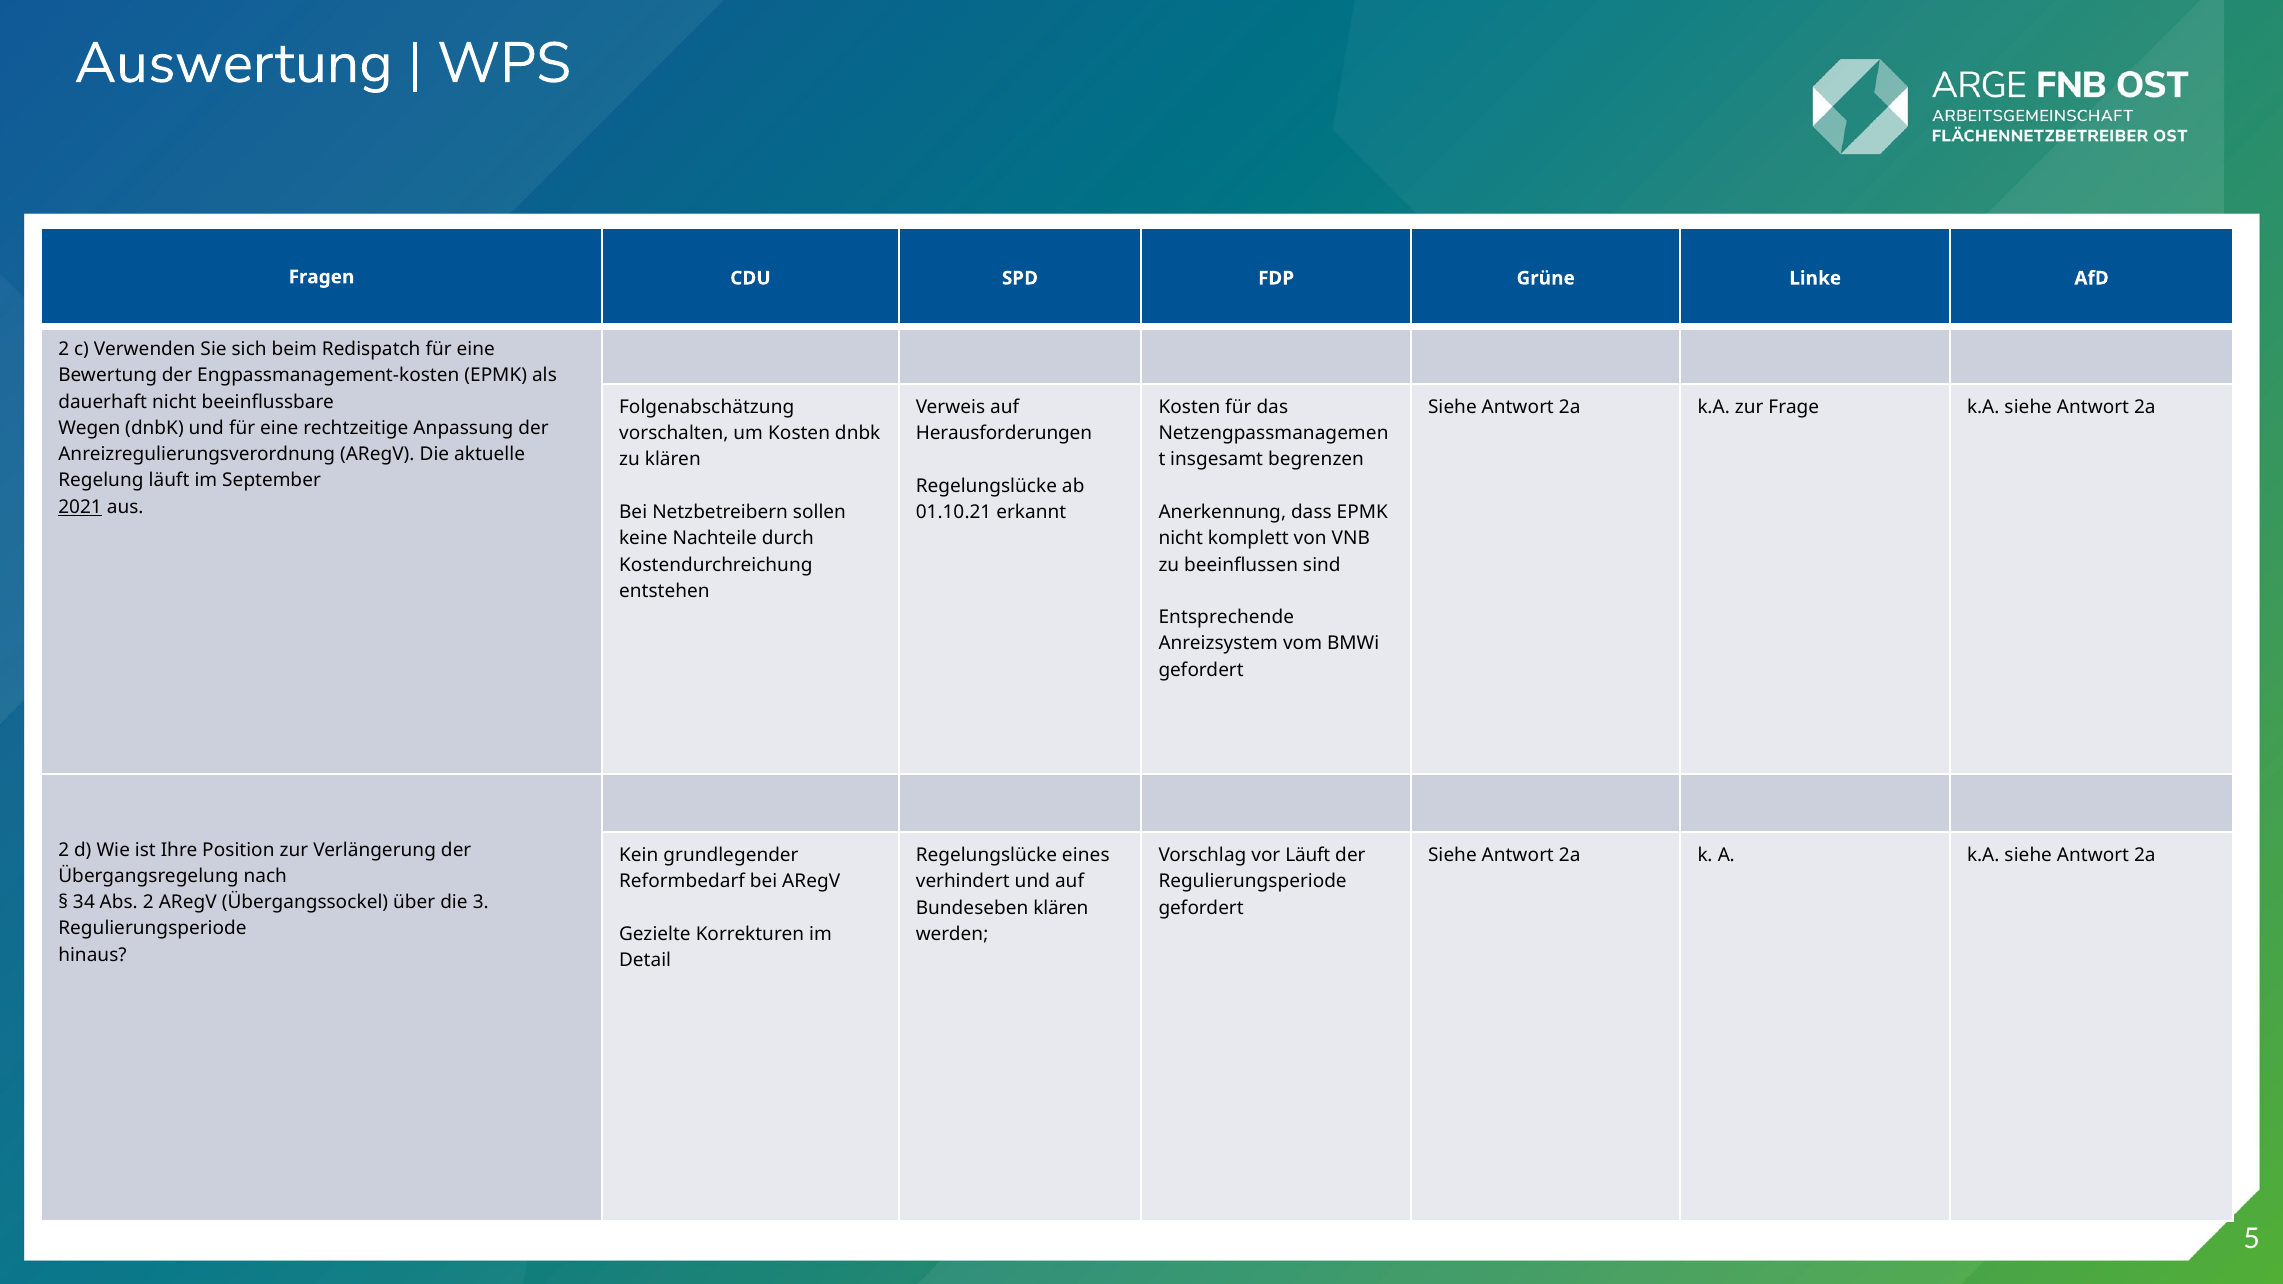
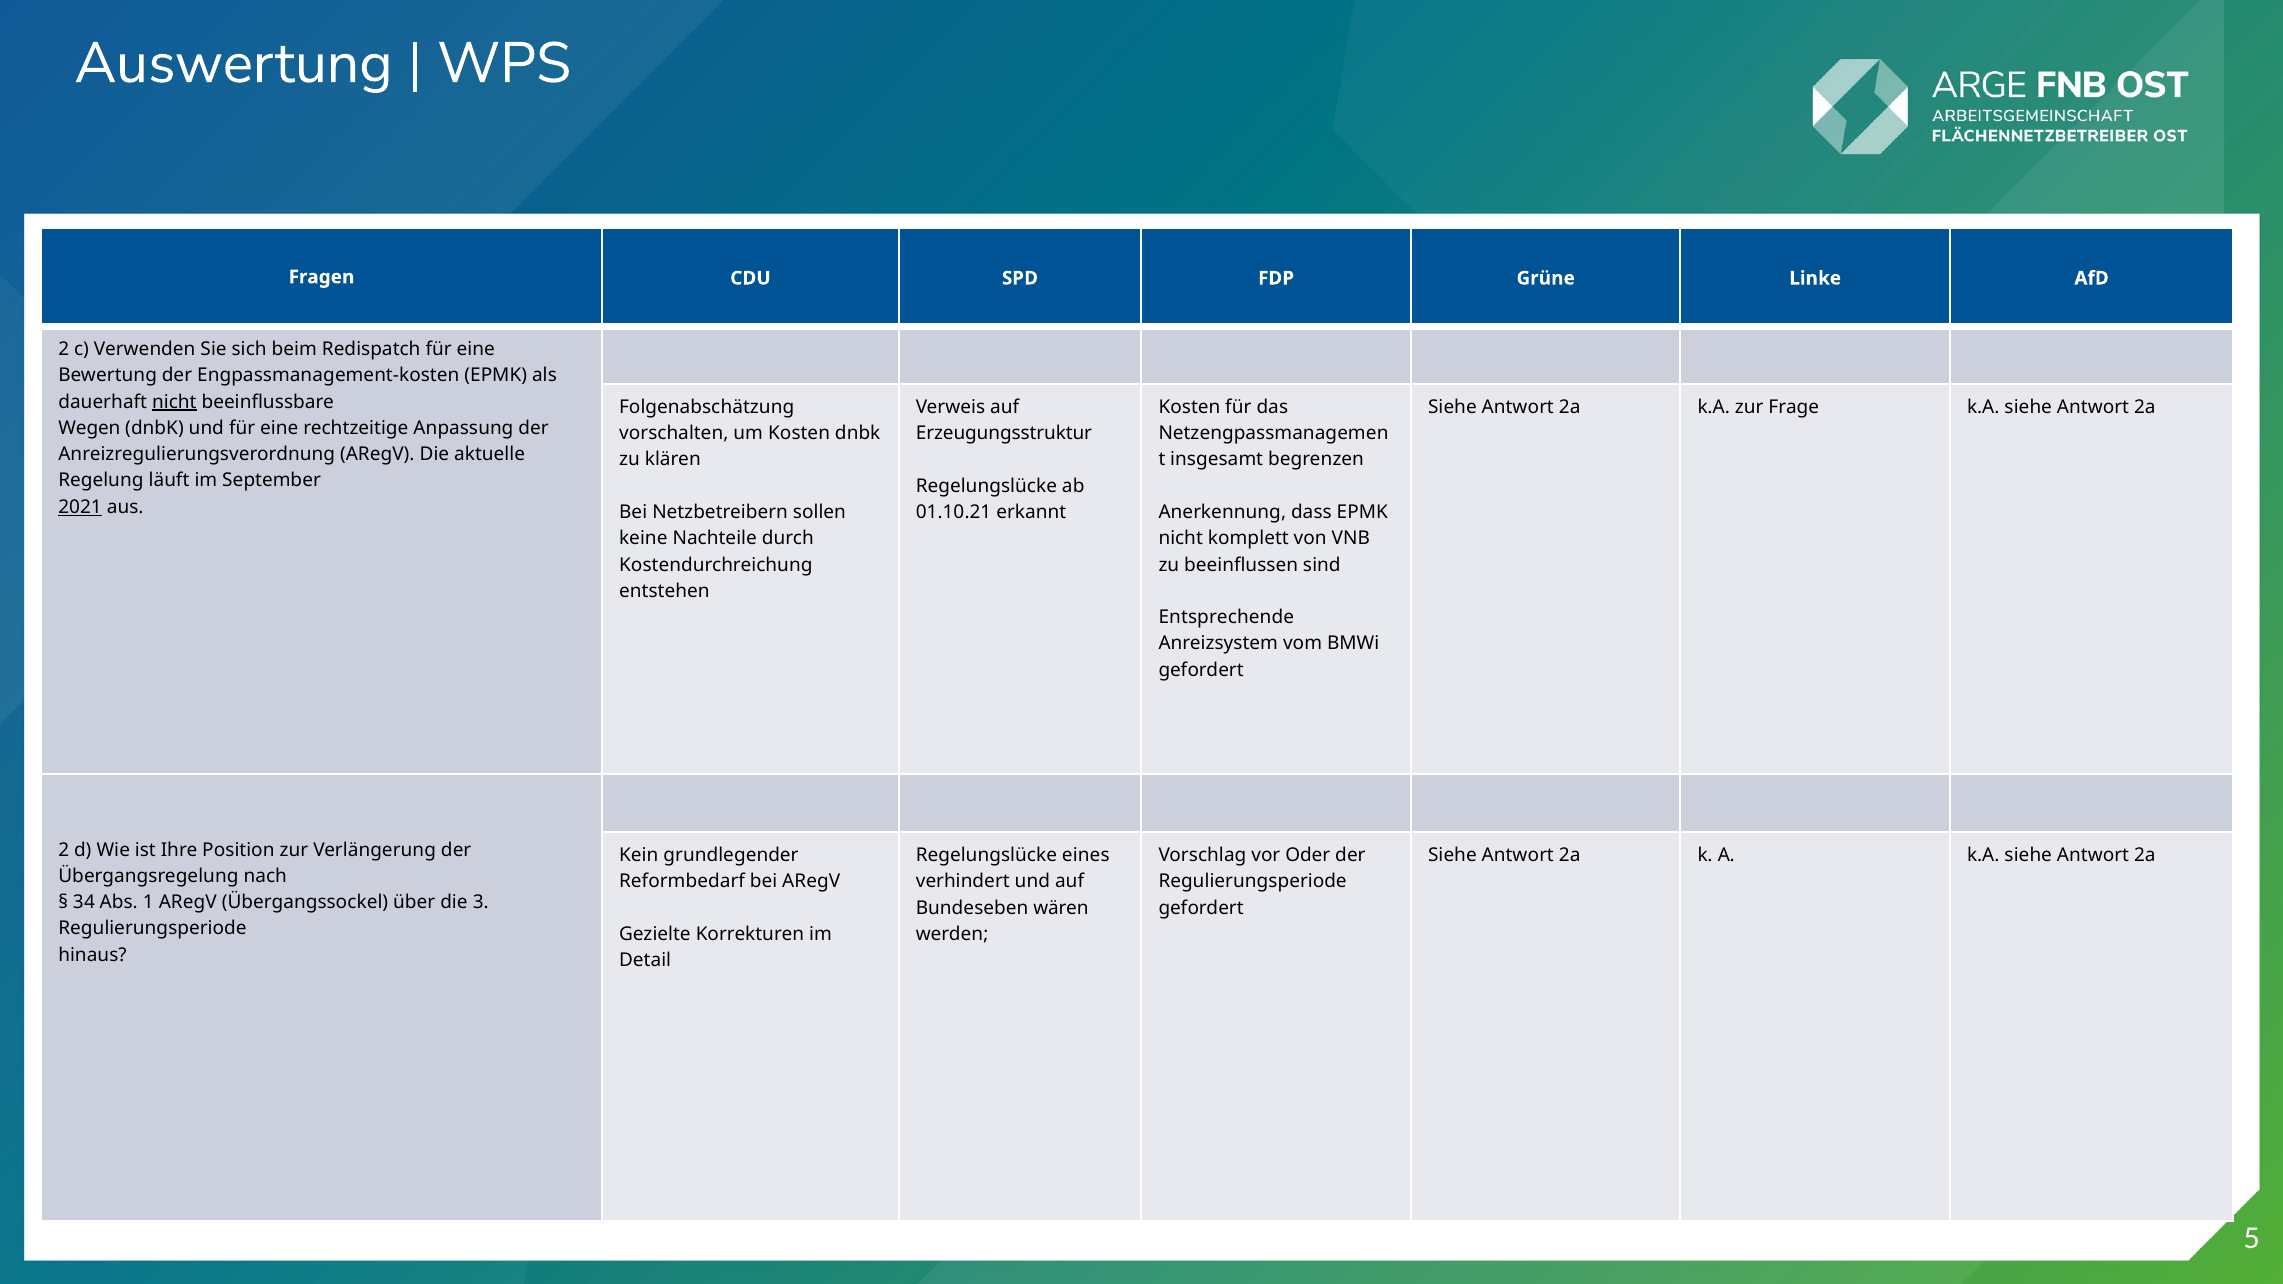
nicht at (174, 402) underline: none -> present
Herausforderungen: Herausforderungen -> Erzeugungsstruktur
vor Läuft: Läuft -> Oder
Abs 2: 2 -> 1
Bundeseben klären: klären -> wären
